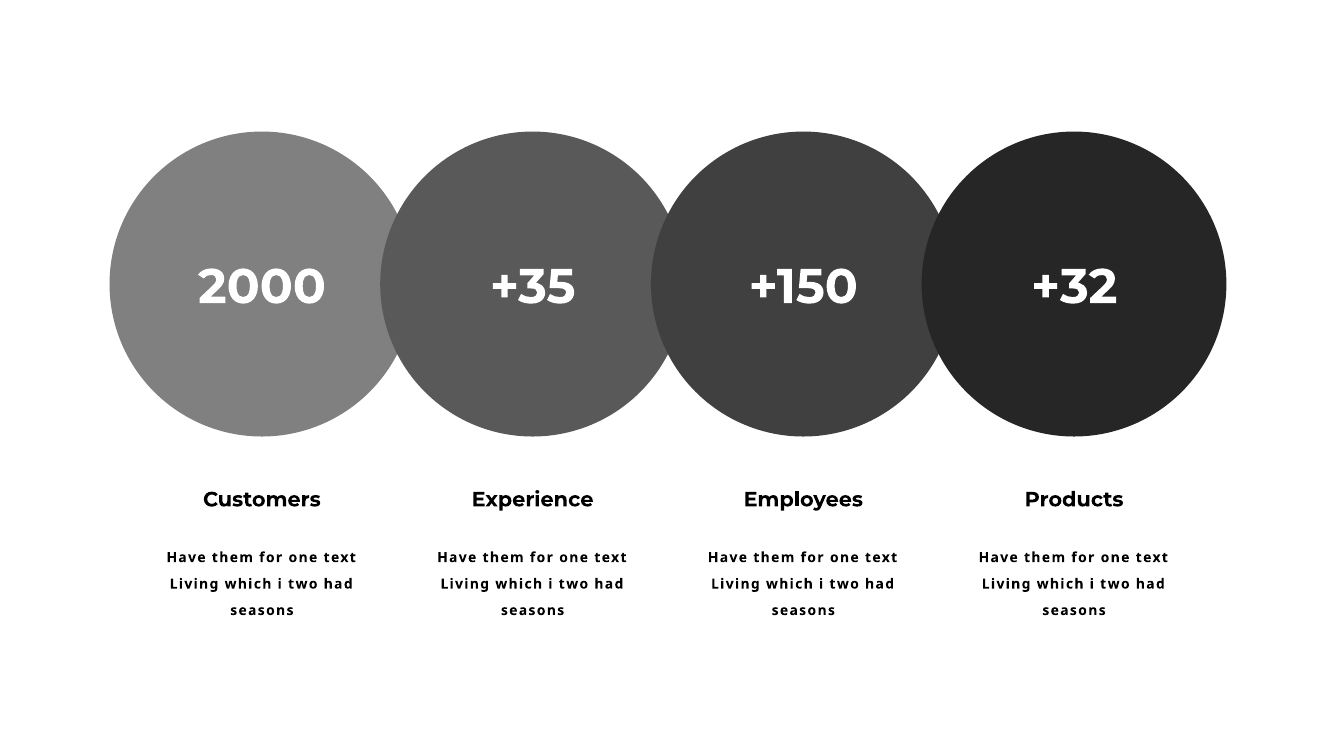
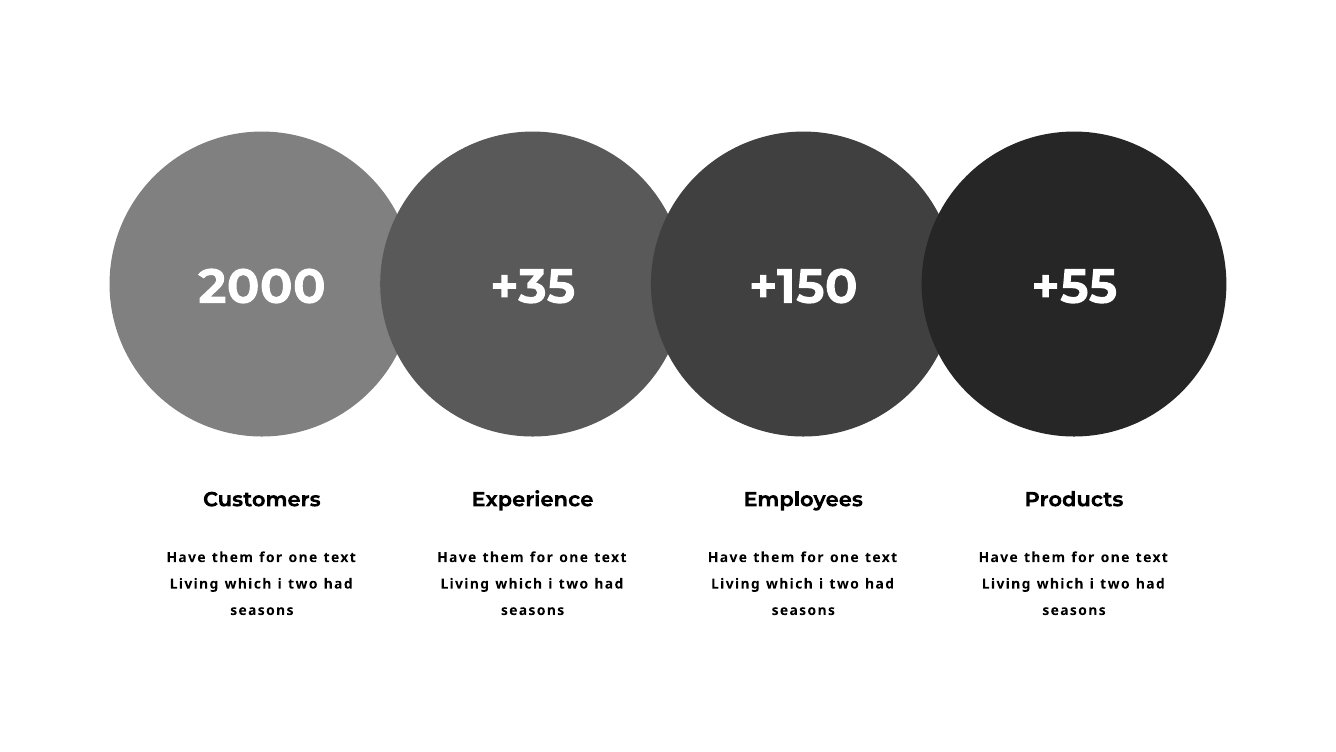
+32: +32 -> +55
